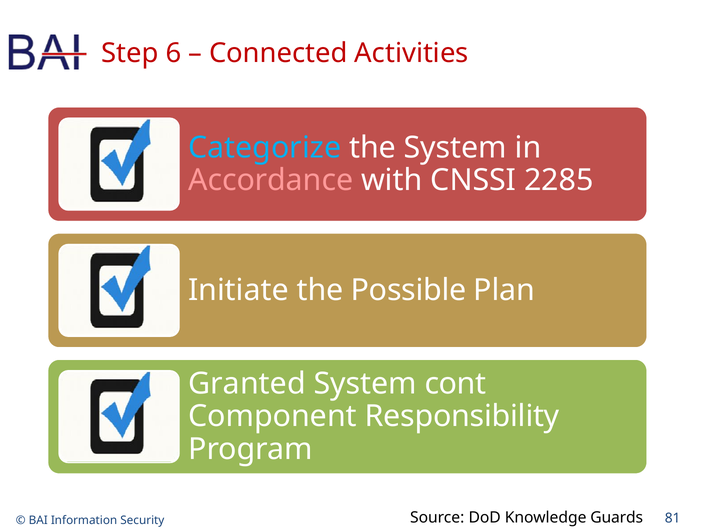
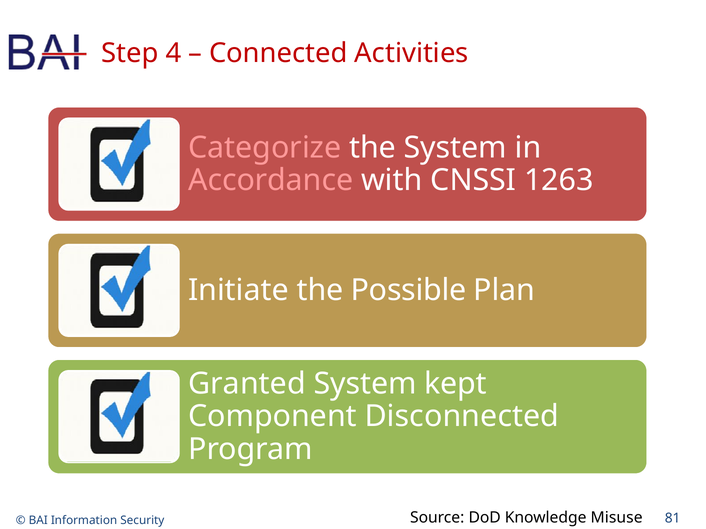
6: 6 -> 4
Categorize colour: light blue -> pink
2285: 2285 -> 1263
cont: cont -> kept
Responsibility: Responsibility -> Disconnected
Guards: Guards -> Misuse
